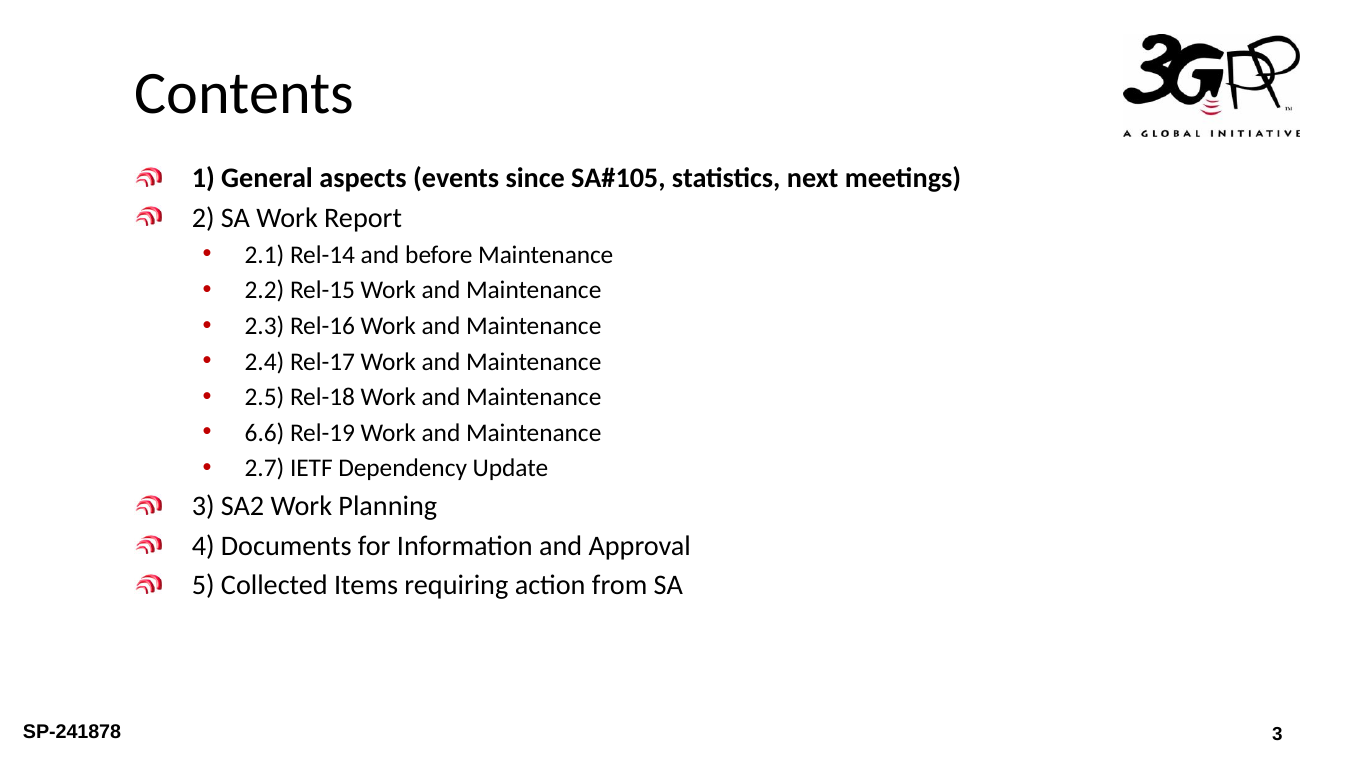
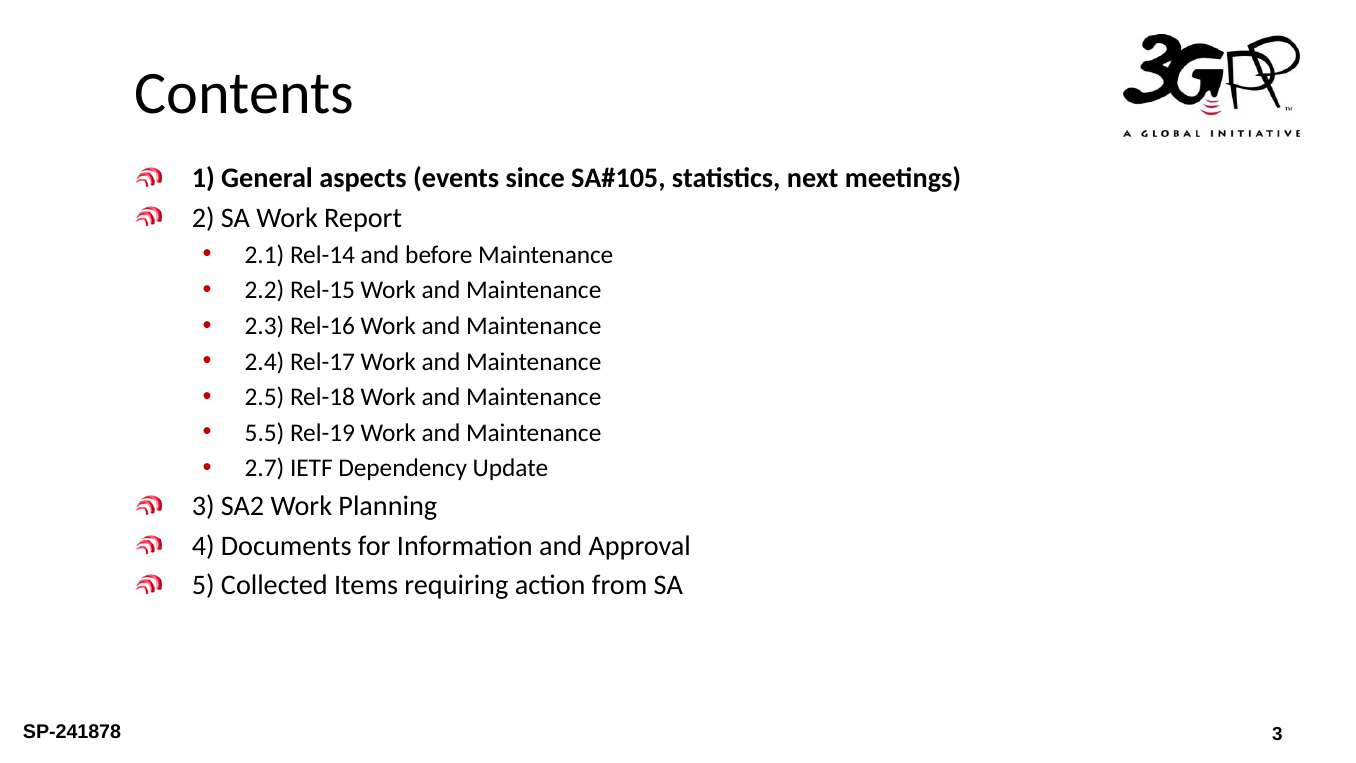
6.6: 6.6 -> 5.5
